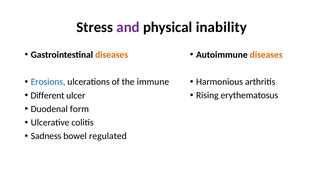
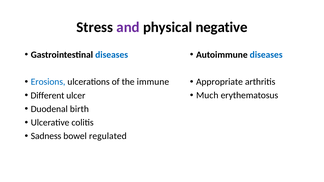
inability: inability -> negative
diseases at (266, 55) colour: orange -> blue
diseases at (112, 55) colour: orange -> blue
Harmonious: Harmonious -> Appropriate
Rising: Rising -> Much
form: form -> birth
